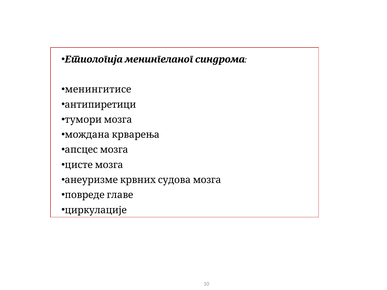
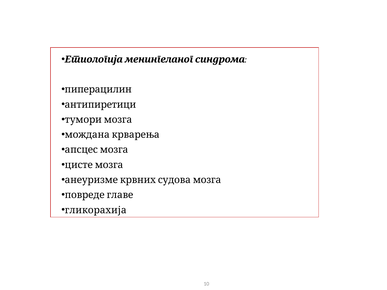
менингитисе: менингитисе -> пиперацилин
циркулације: циркулације -> гликорахија
